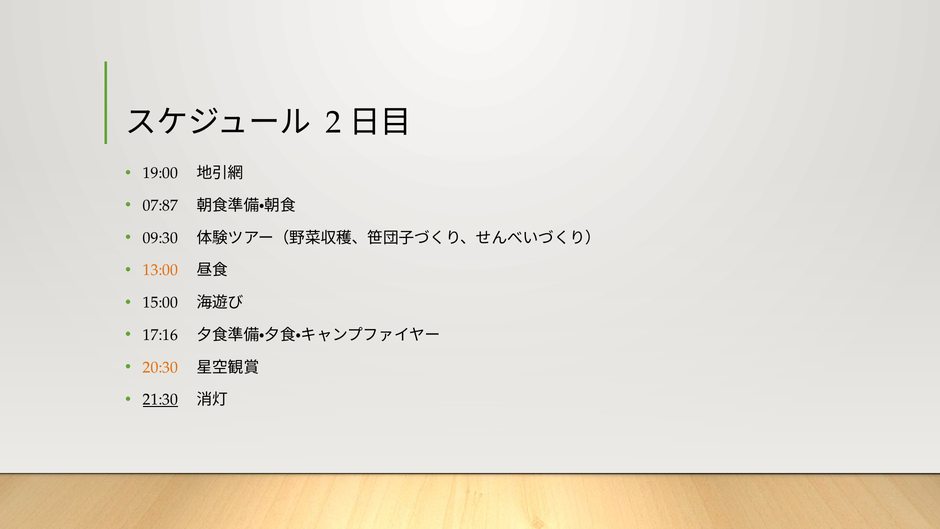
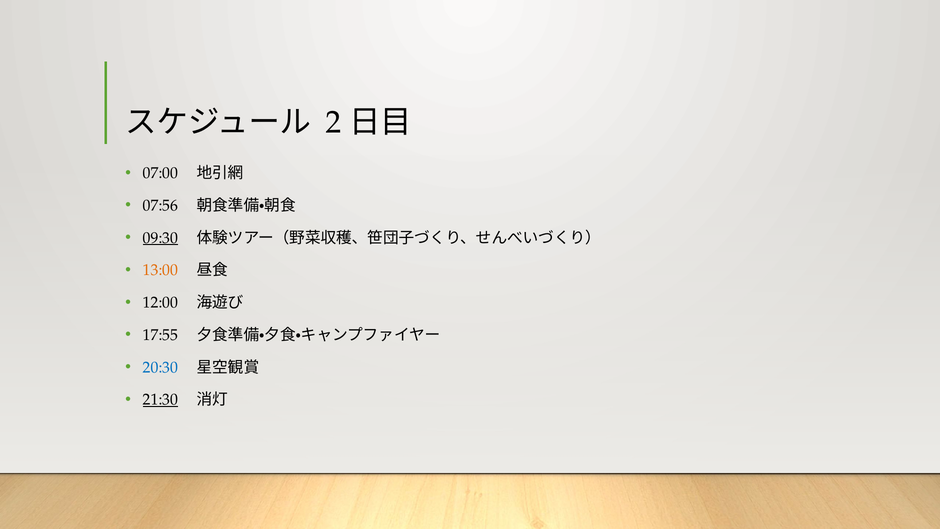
19:00: 19:00 -> 07:00
07:87: 07:87 -> 07:56
09:30 underline: none -> present
15:00: 15:00 -> 12:00
17:16: 17:16 -> 17:55
20:30 colour: orange -> blue
